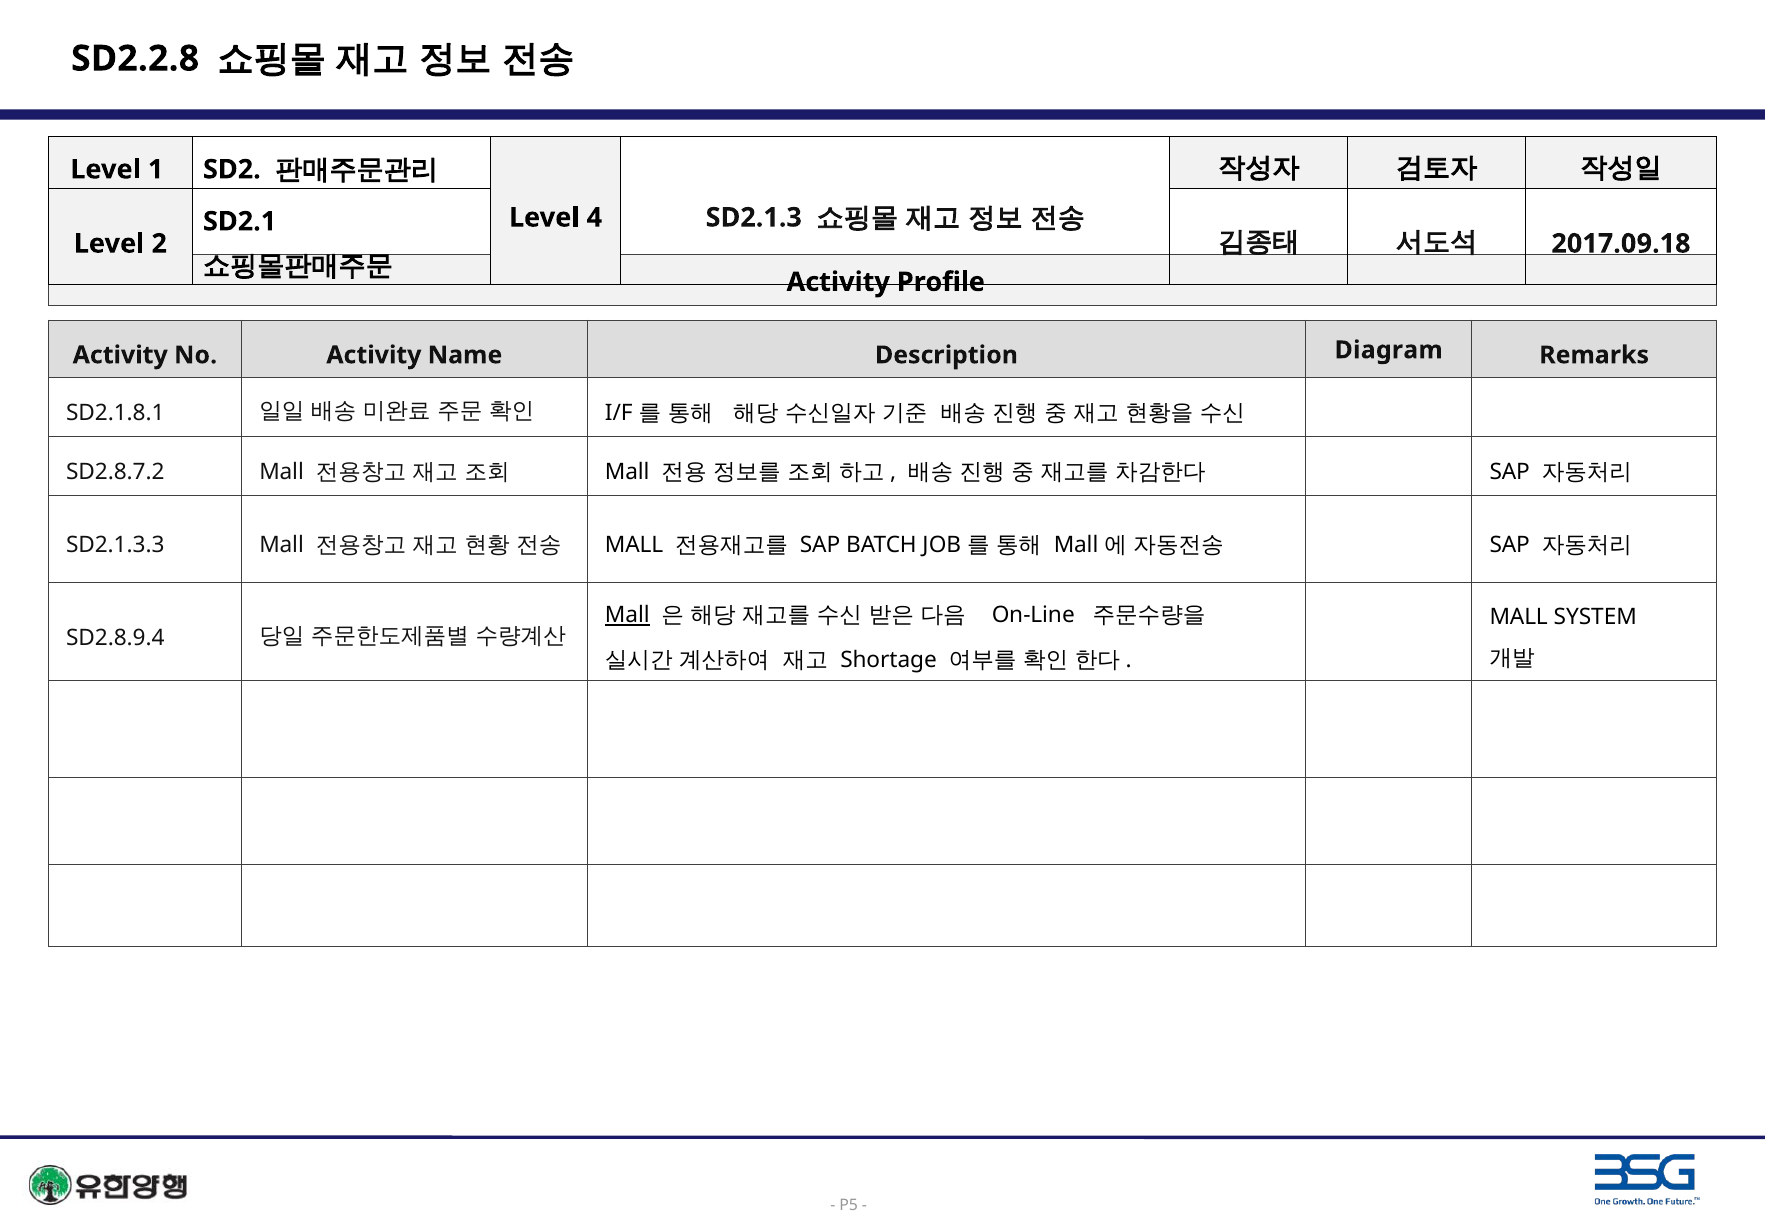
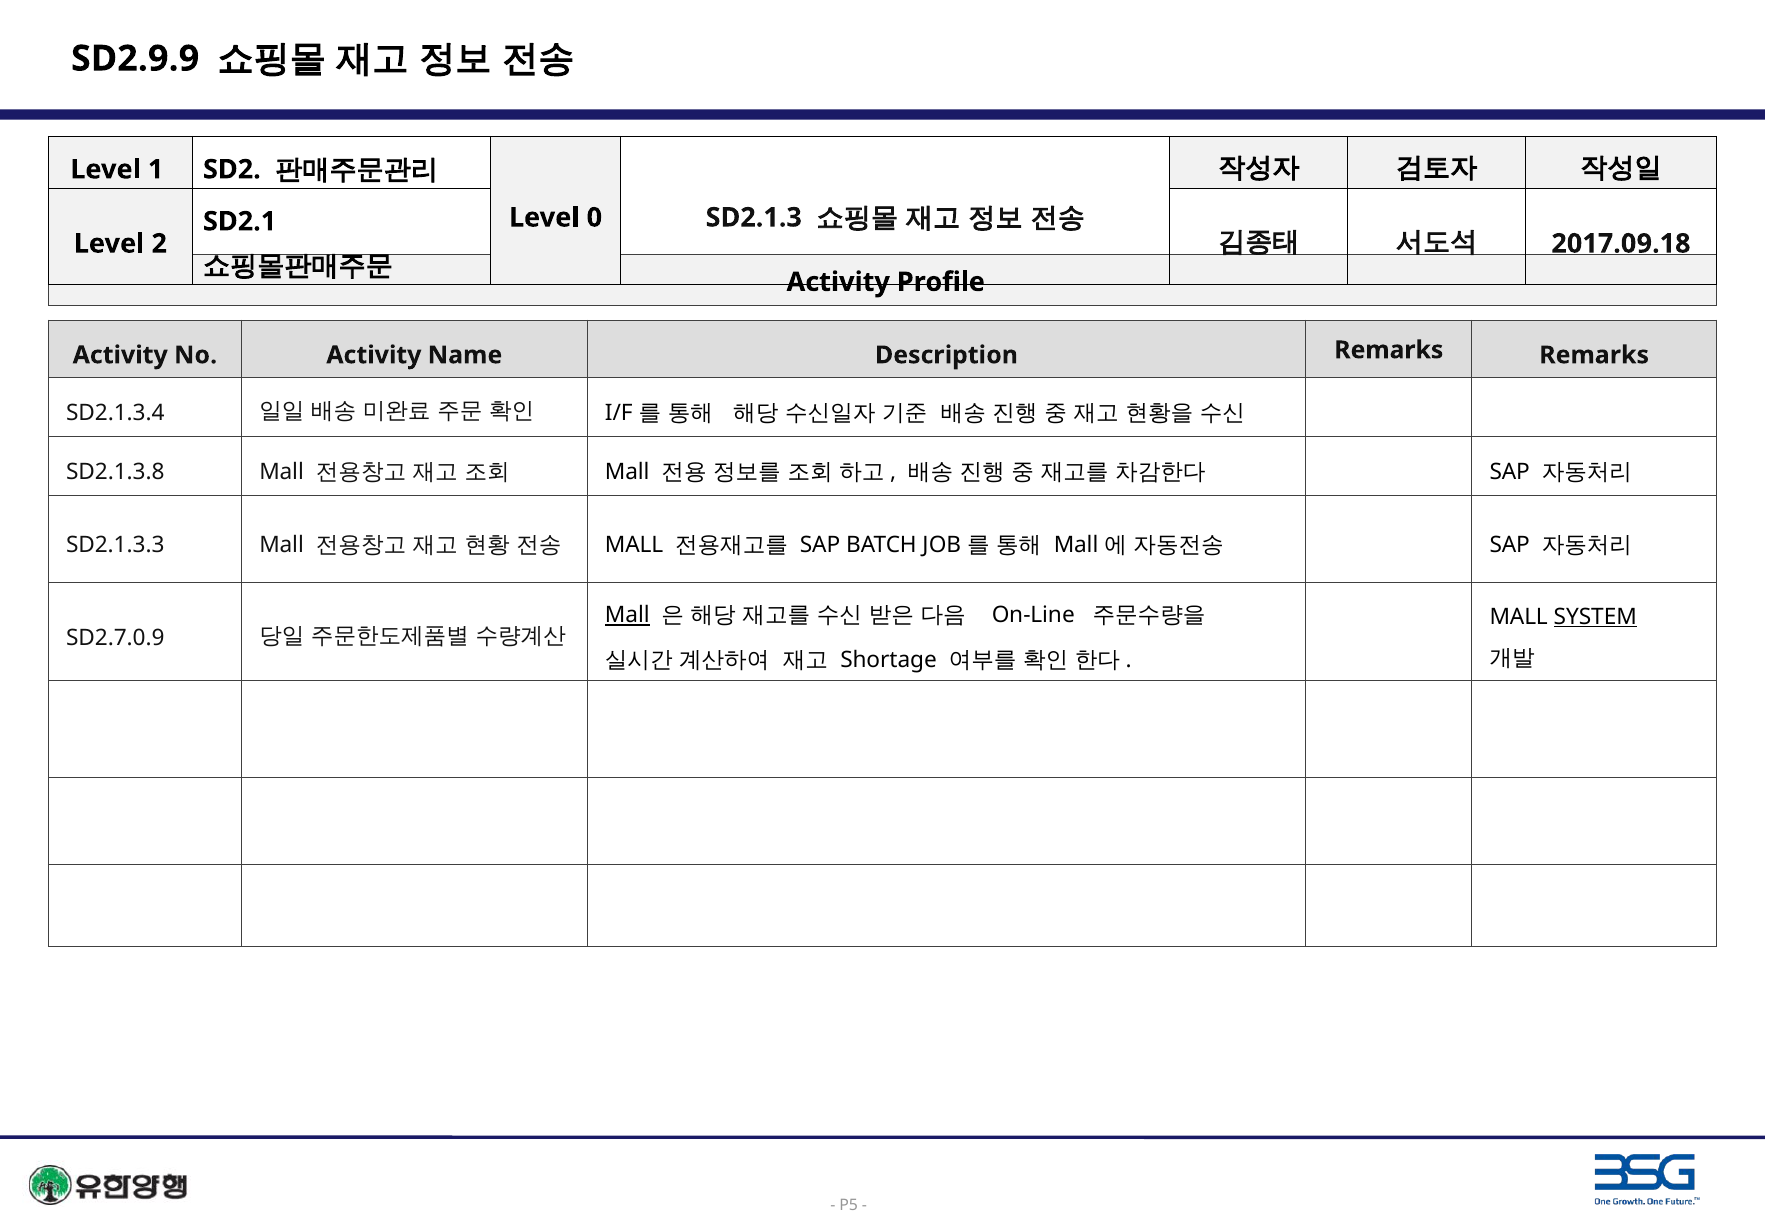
SD2.2.8: SD2.2.8 -> SD2.9.9
4: 4 -> 0
Description Diagram: Diagram -> Remarks
SD2.1.8.1: SD2.1.8.1 -> SD2.1.3.4
SD2.8.7.2: SD2.8.7.2 -> SD2.1.3.8
SYSTEM underline: none -> present
SD2.8.9.4: SD2.8.9.4 -> SD2.7.0.9
